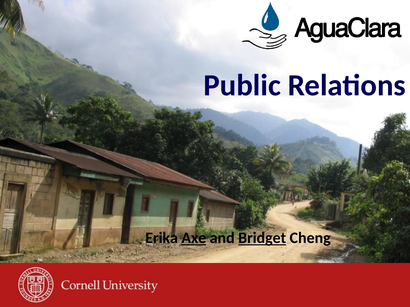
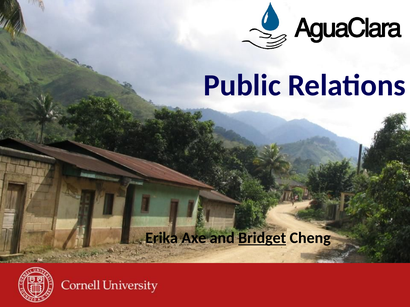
Axe underline: present -> none
